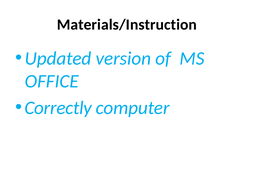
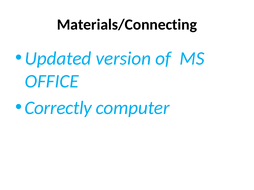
Materials/Instruction: Materials/Instruction -> Materials/Connecting
